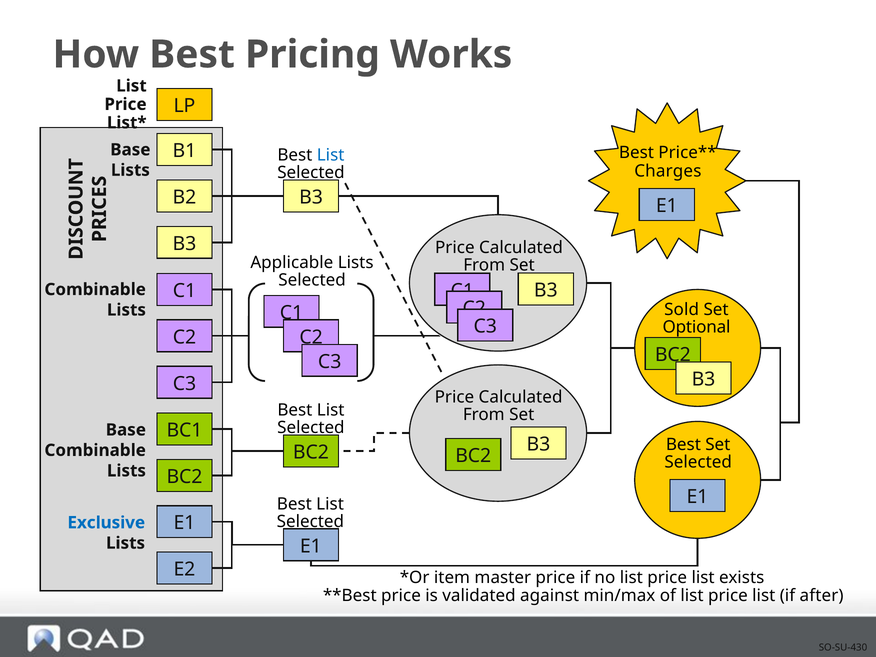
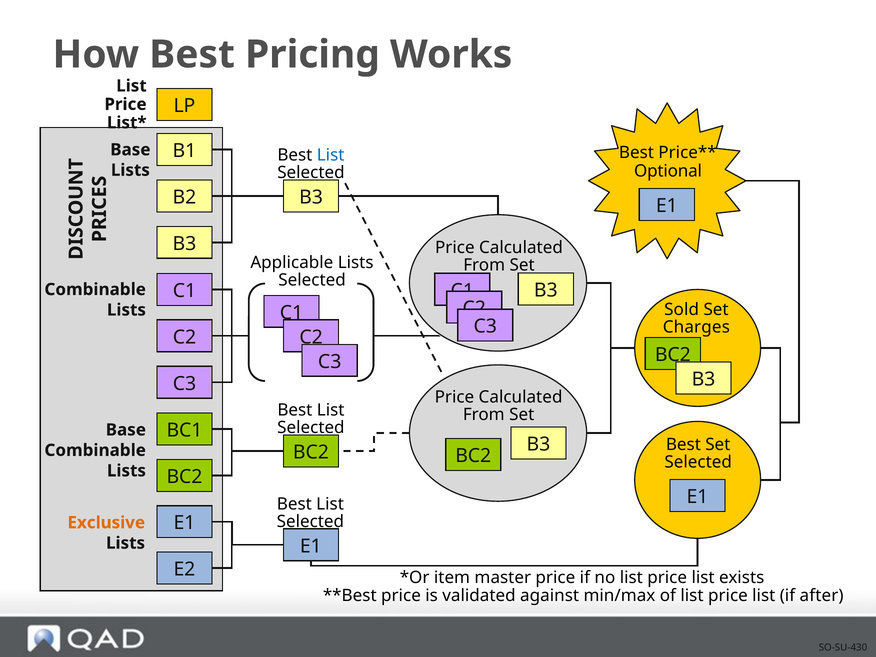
Charges: Charges -> Optional
Optional: Optional -> Charges
Exclusive colour: blue -> orange
